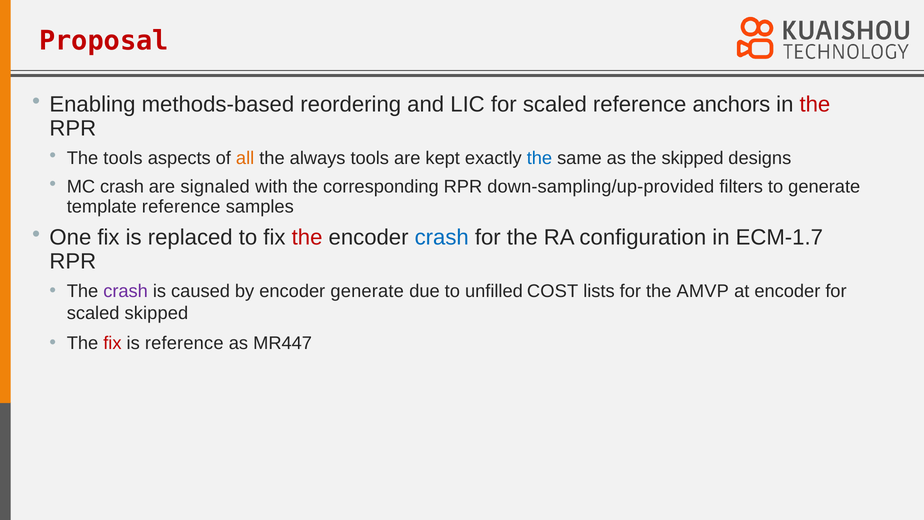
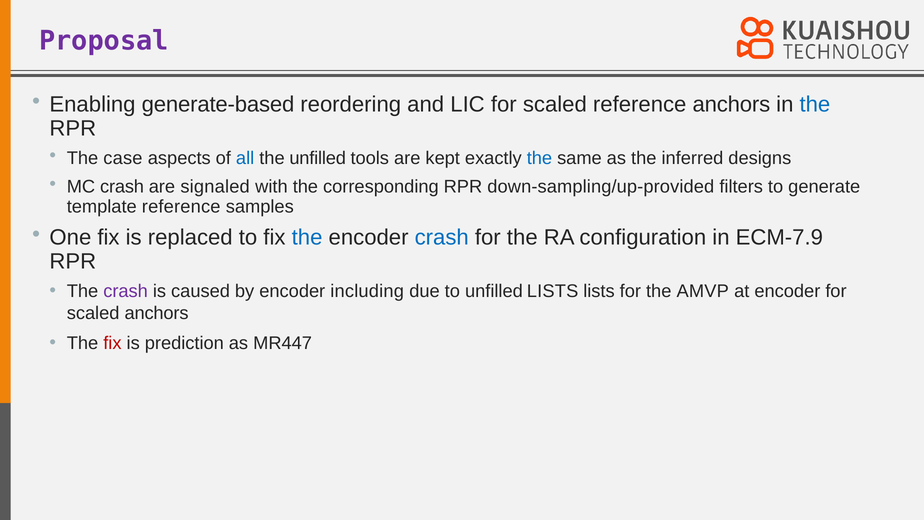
Proposal colour: red -> purple
methods-based: methods-based -> generate-based
the at (815, 105) colour: red -> blue
The tools: tools -> case
all colour: orange -> blue
the always: always -> unfilled
the skipped: skipped -> inferred
the at (307, 238) colour: red -> blue
ECM-1.7: ECM-1.7 -> ECM-7.9
encoder generate: generate -> including
unfilled COST: COST -> LISTS
scaled skipped: skipped -> anchors
is reference: reference -> prediction
